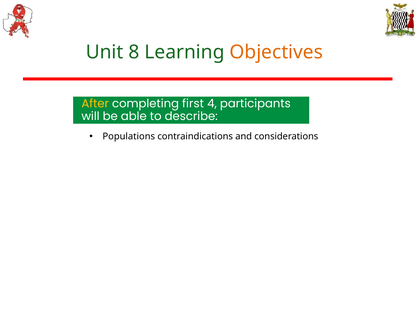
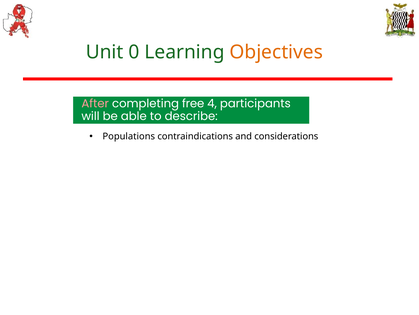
8: 8 -> 0
After colour: yellow -> pink
first: first -> free
